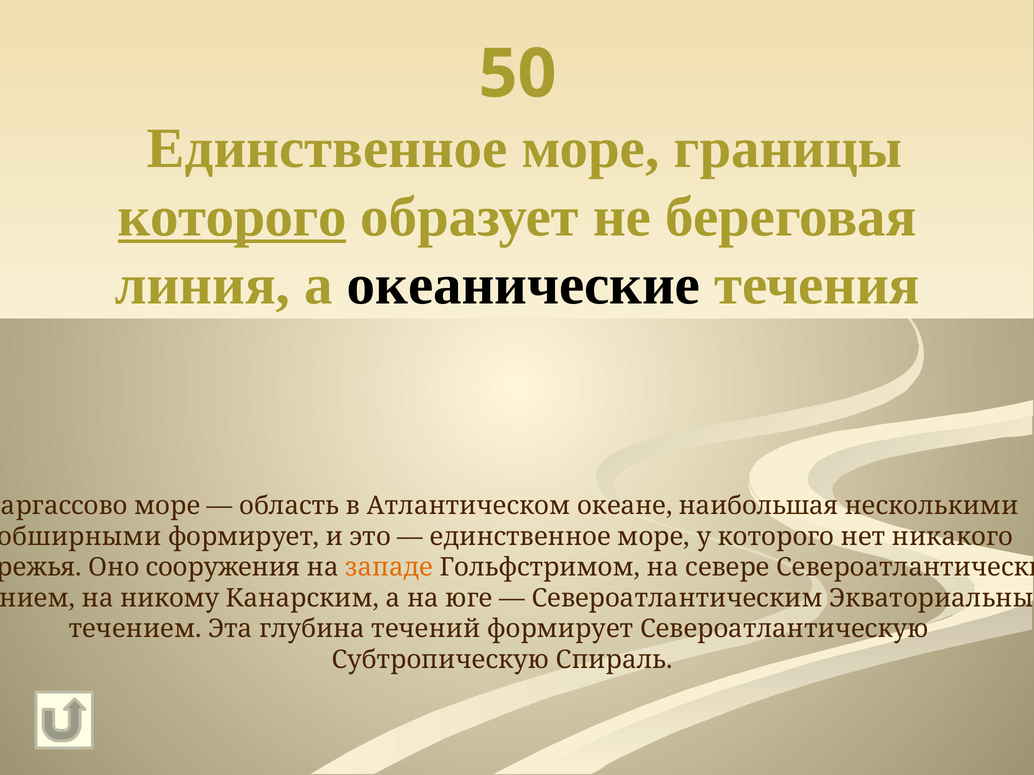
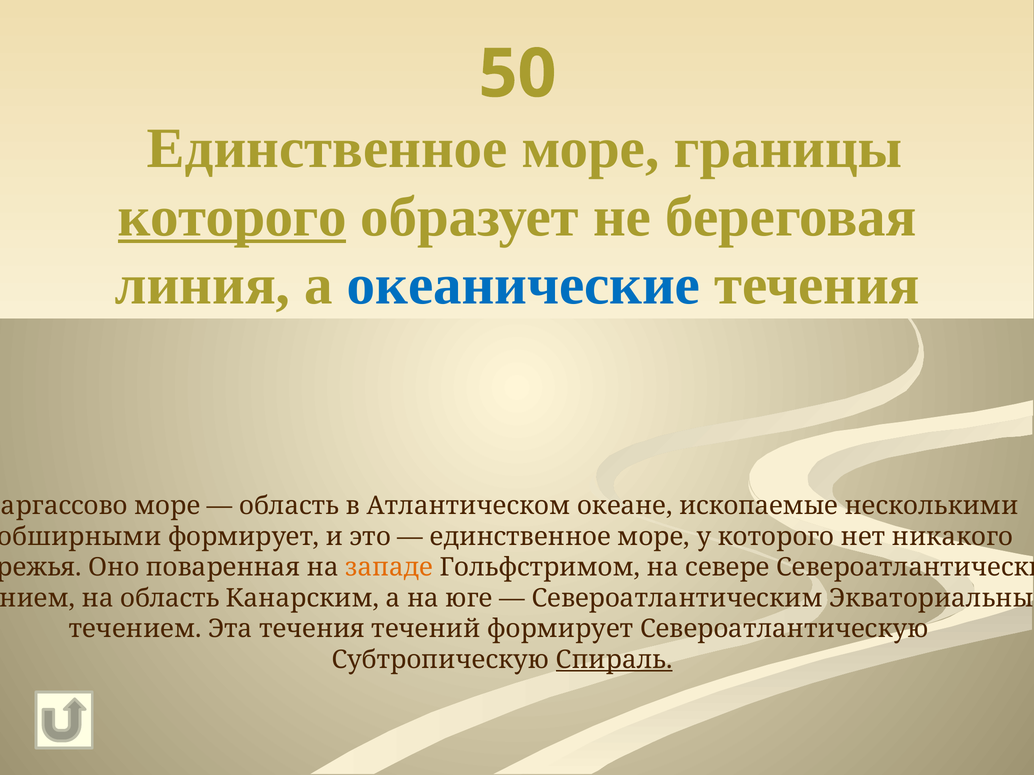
океанические colour: black -> blue
наибольшая: наибольшая -> ископаемые
сооружения: сооружения -> поваренная
на никому: никому -> область
Эта глубина: глубина -> течения
Спираль underline: none -> present
